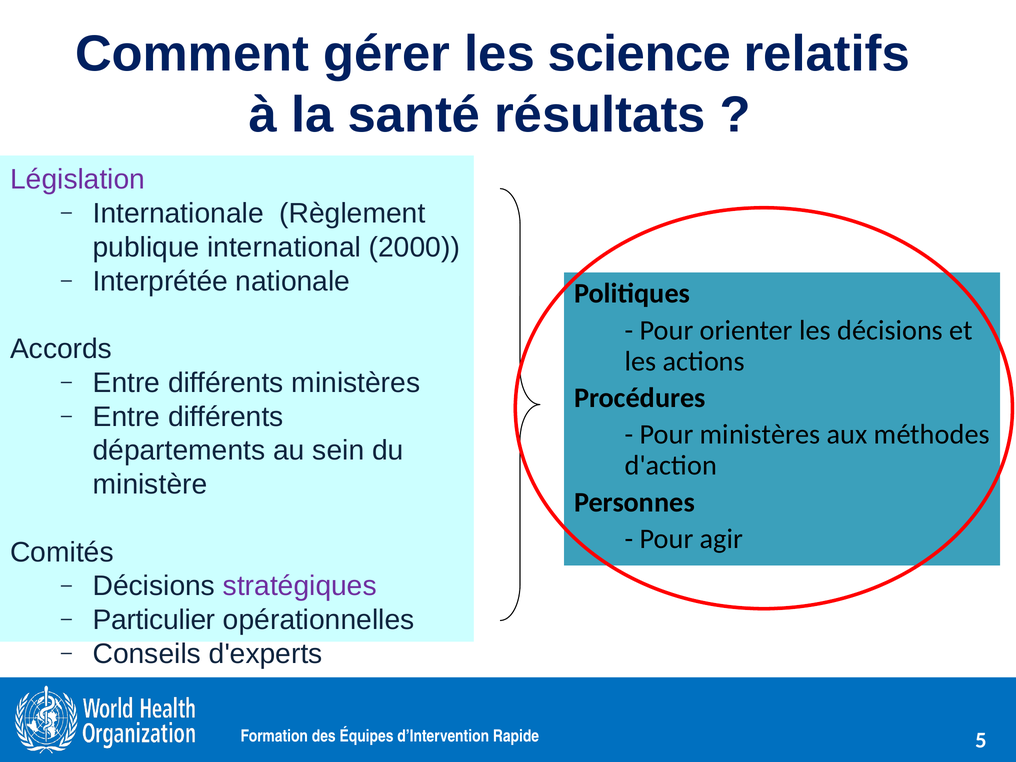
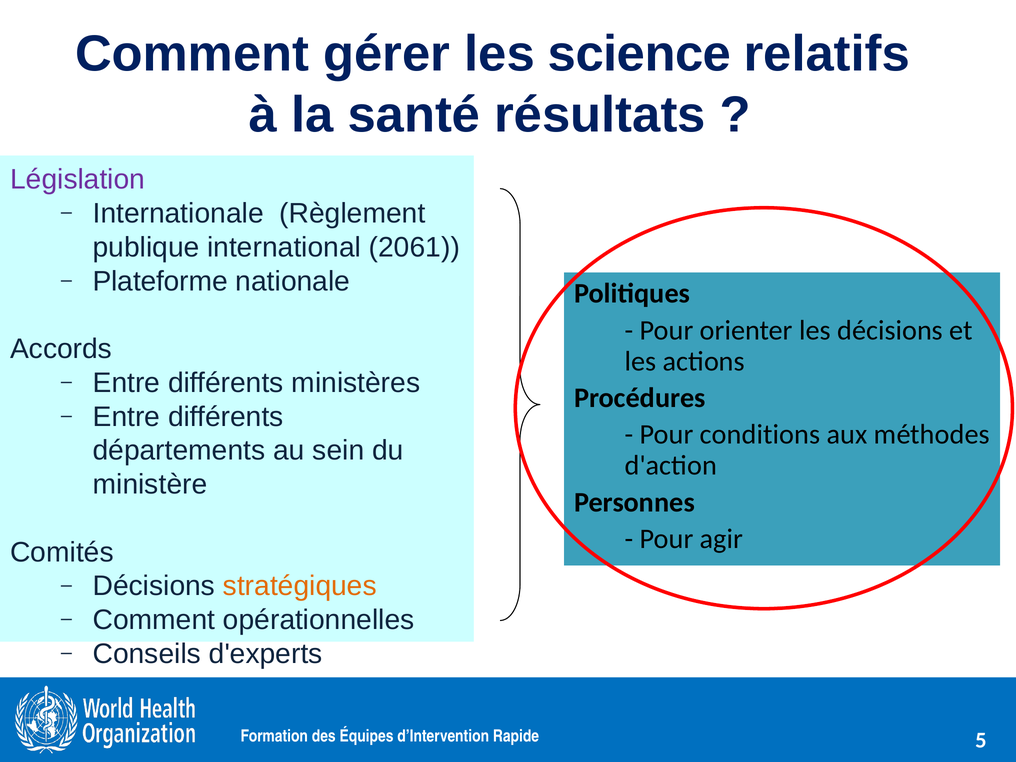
2000: 2000 -> 2061
Interprétée: Interprétée -> Plateforme
Pour ministères: ministères -> conditions
stratégiques colour: purple -> orange
Particulier at (154, 620): Particulier -> Comment
